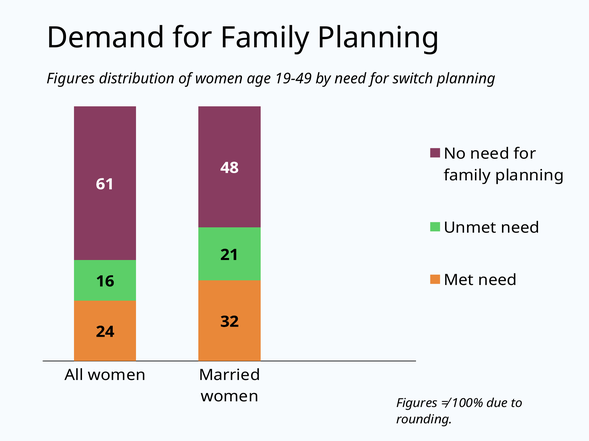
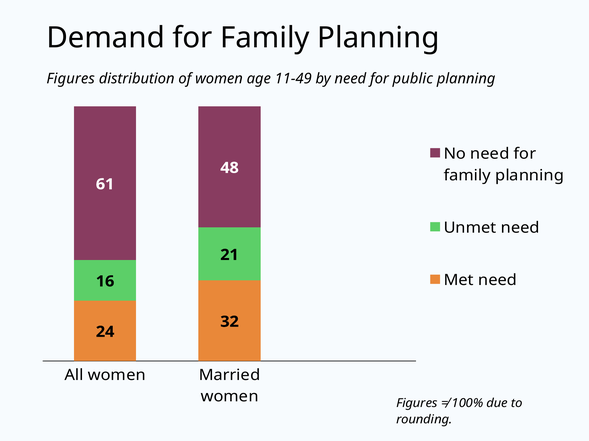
19-49: 19-49 -> 11-49
switch: switch -> public
